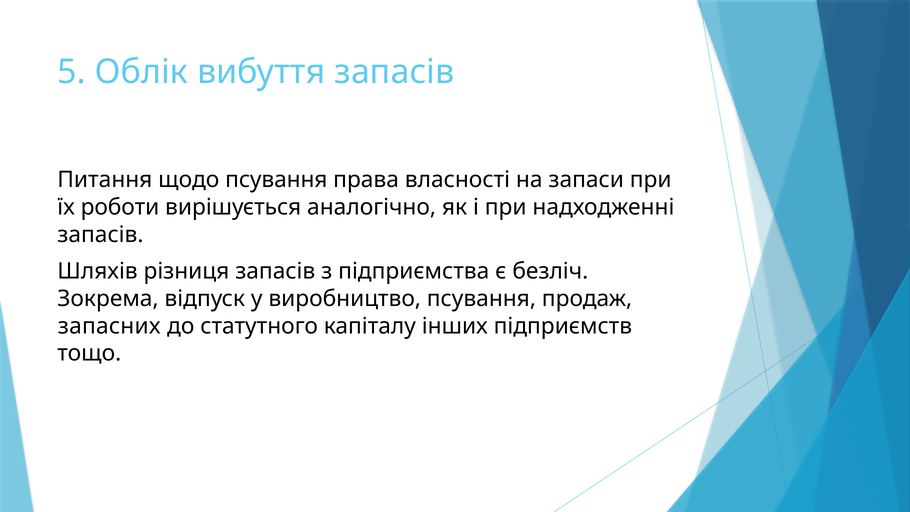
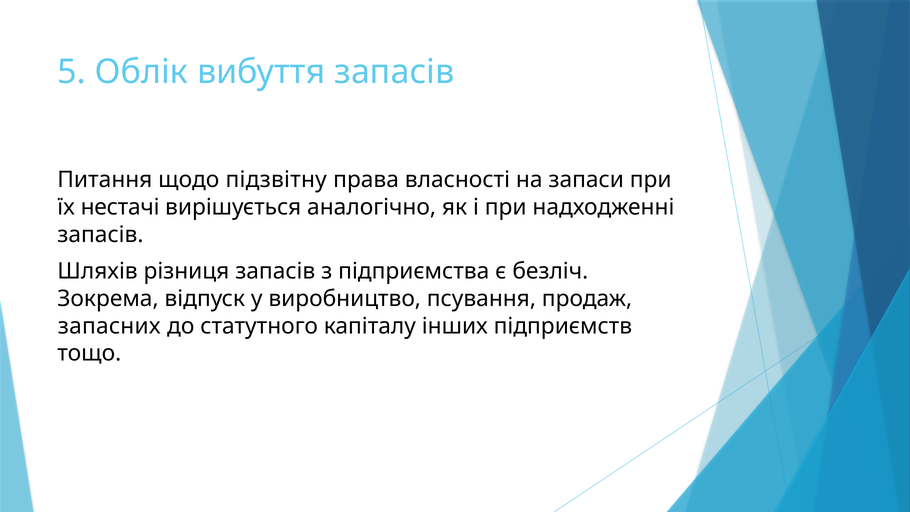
щодо псування: псування -> підзвітну
роботи: роботи -> нестачi
